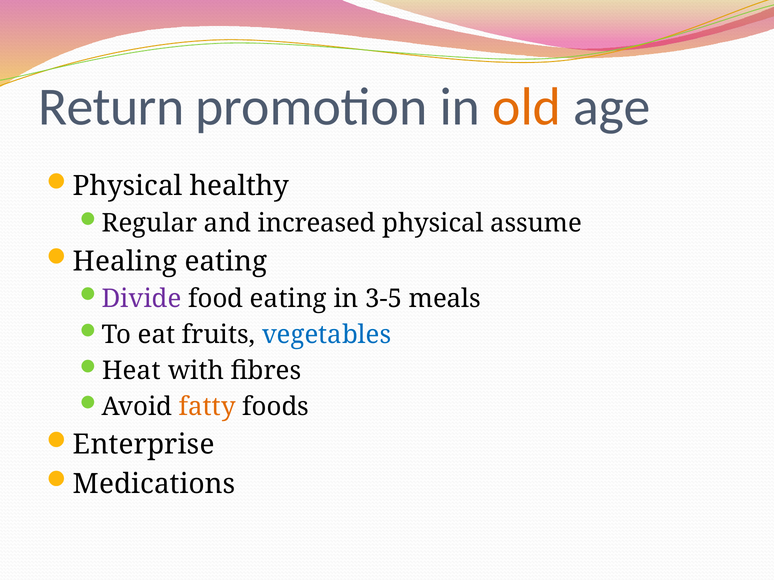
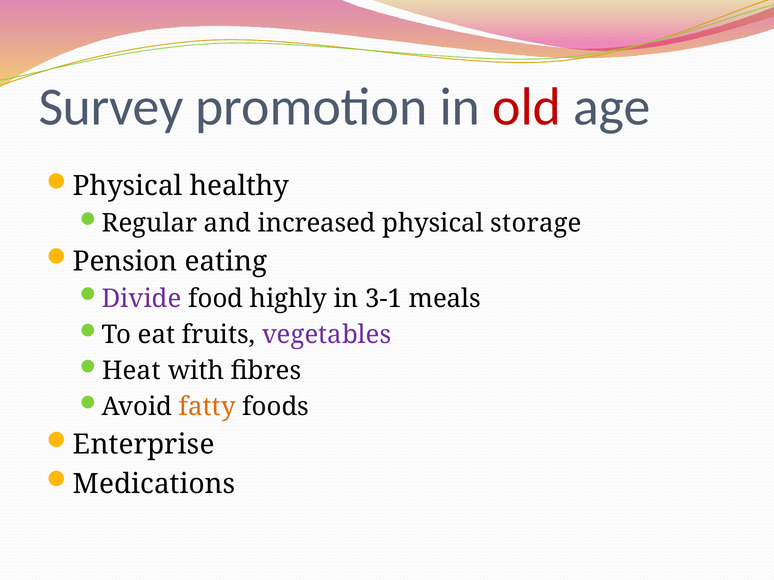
Return: Return -> Survey
old colour: orange -> red
assume: assume -> storage
Healing: Healing -> Pension
food eating: eating -> highly
3-5: 3-5 -> 3-1
vegetables colour: blue -> purple
